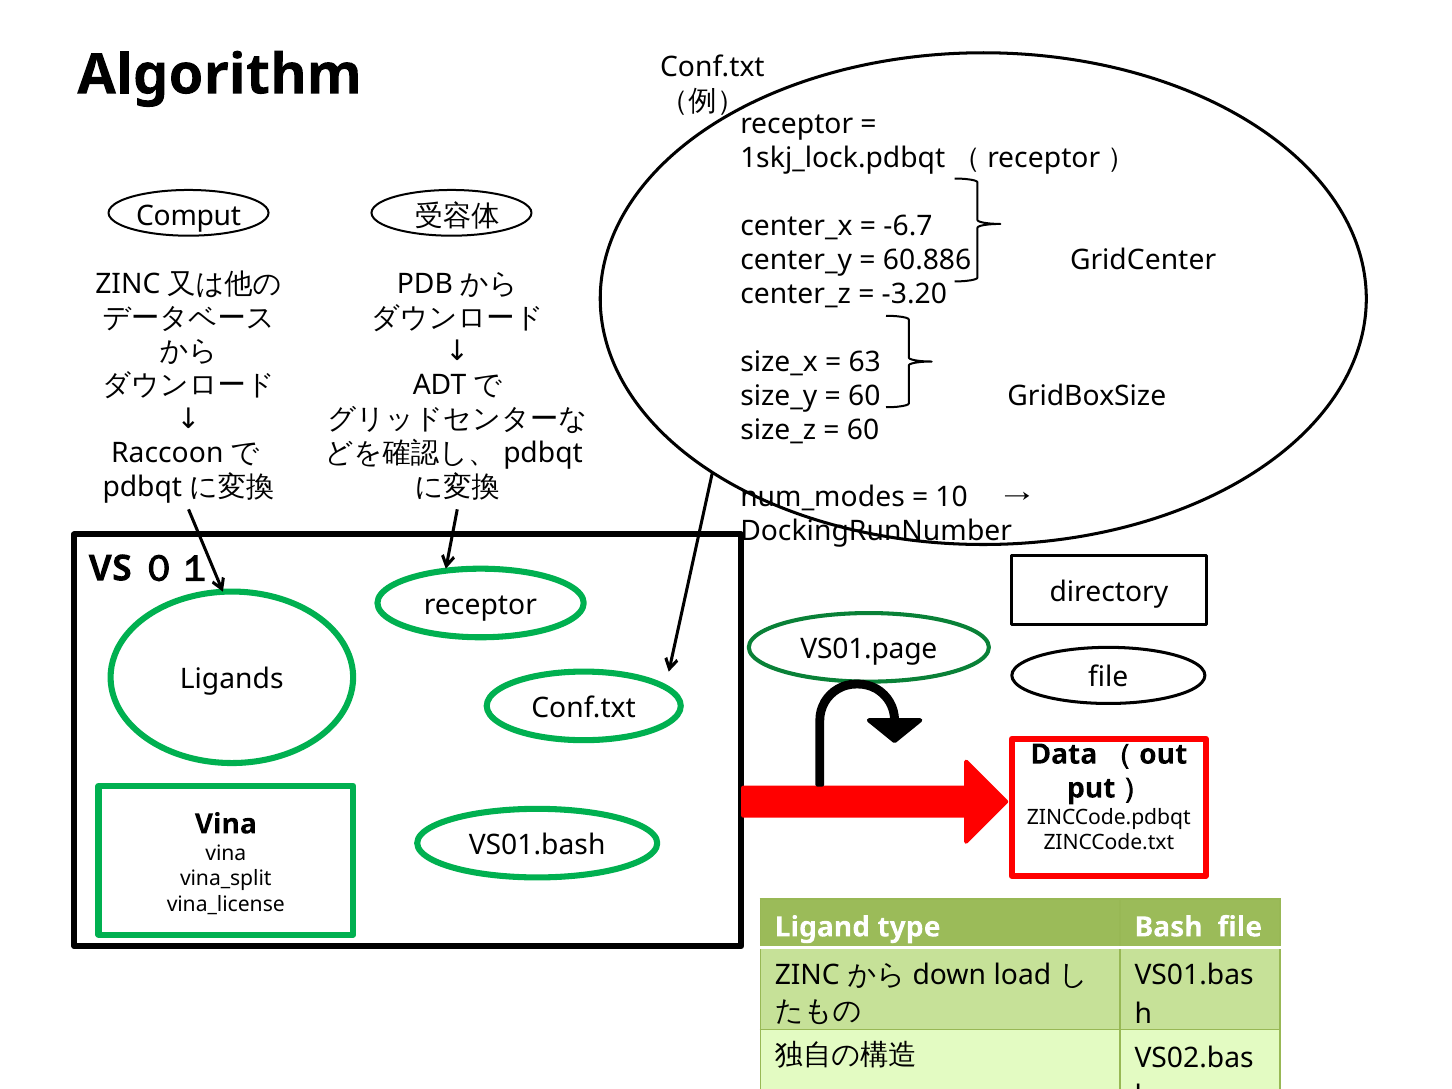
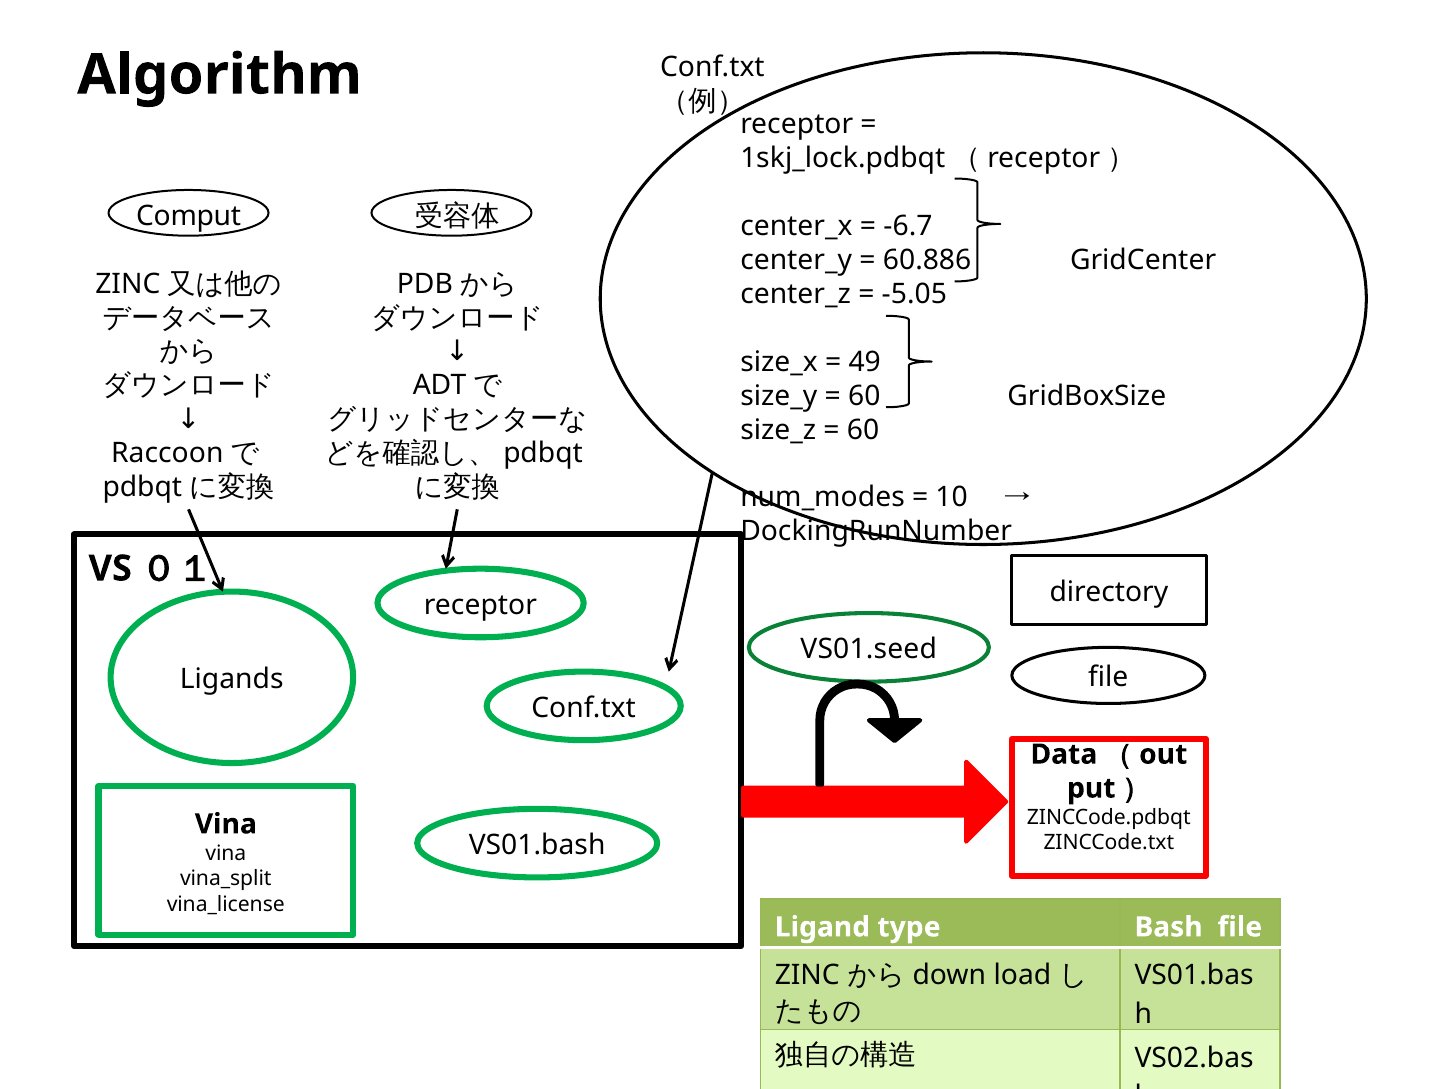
-3.20: -3.20 -> -5.05
63: 63 -> 49
VS01.page: VS01.page -> VS01.seed
